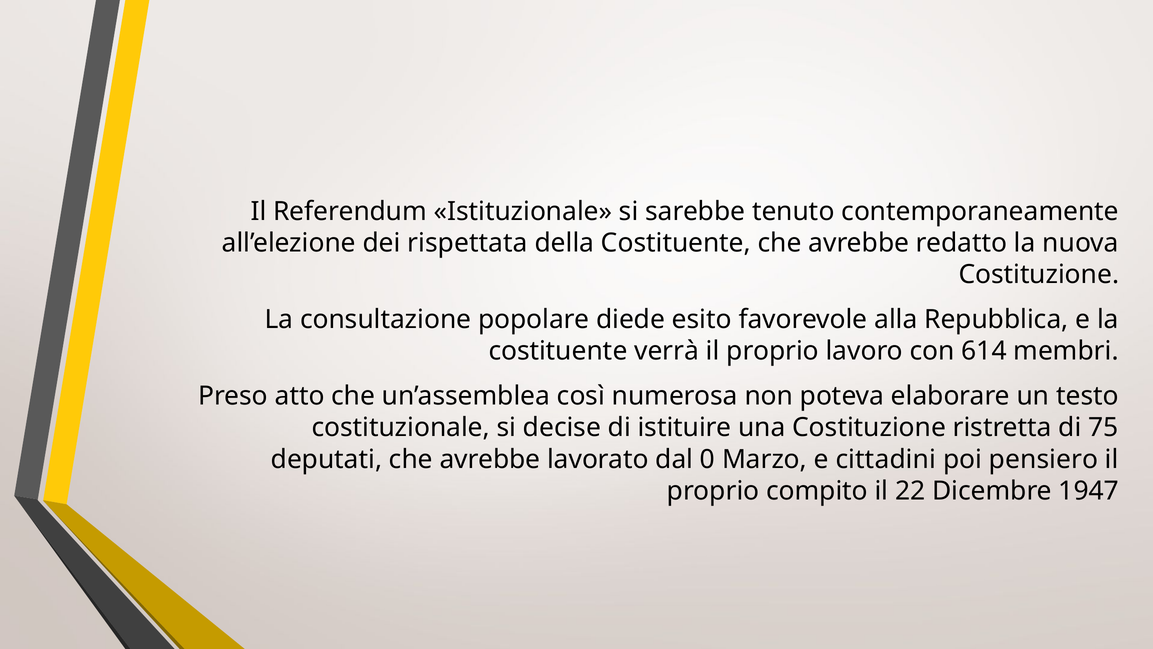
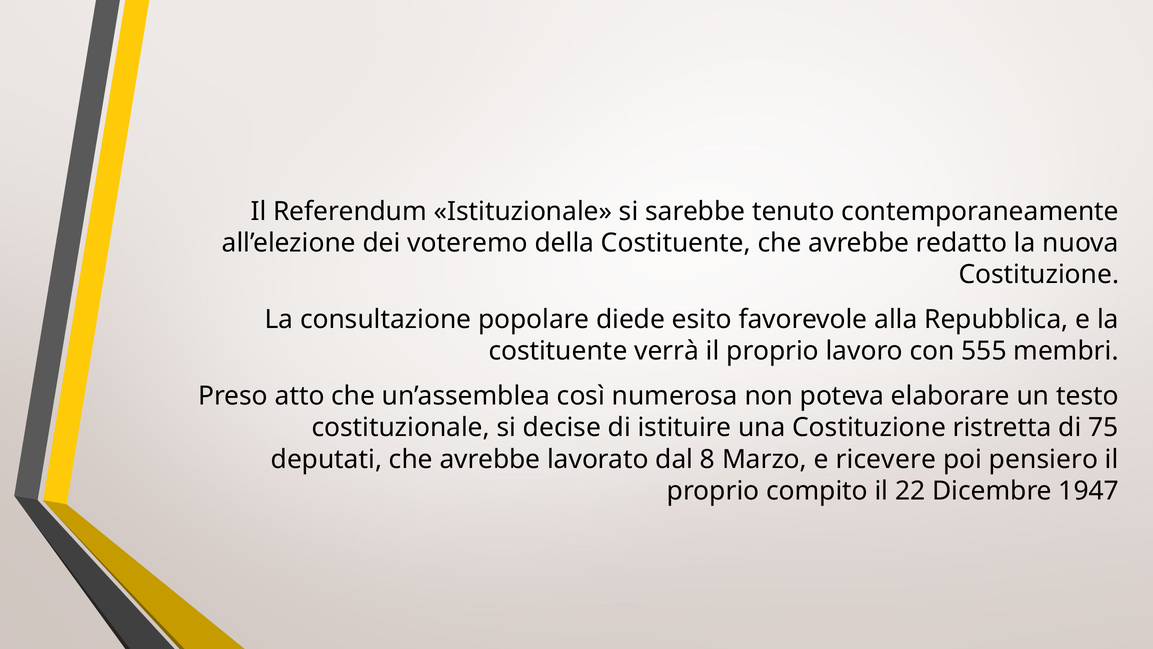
rispettata: rispettata -> voteremo
614: 614 -> 555
0: 0 -> 8
cittadini: cittadini -> ricevere
